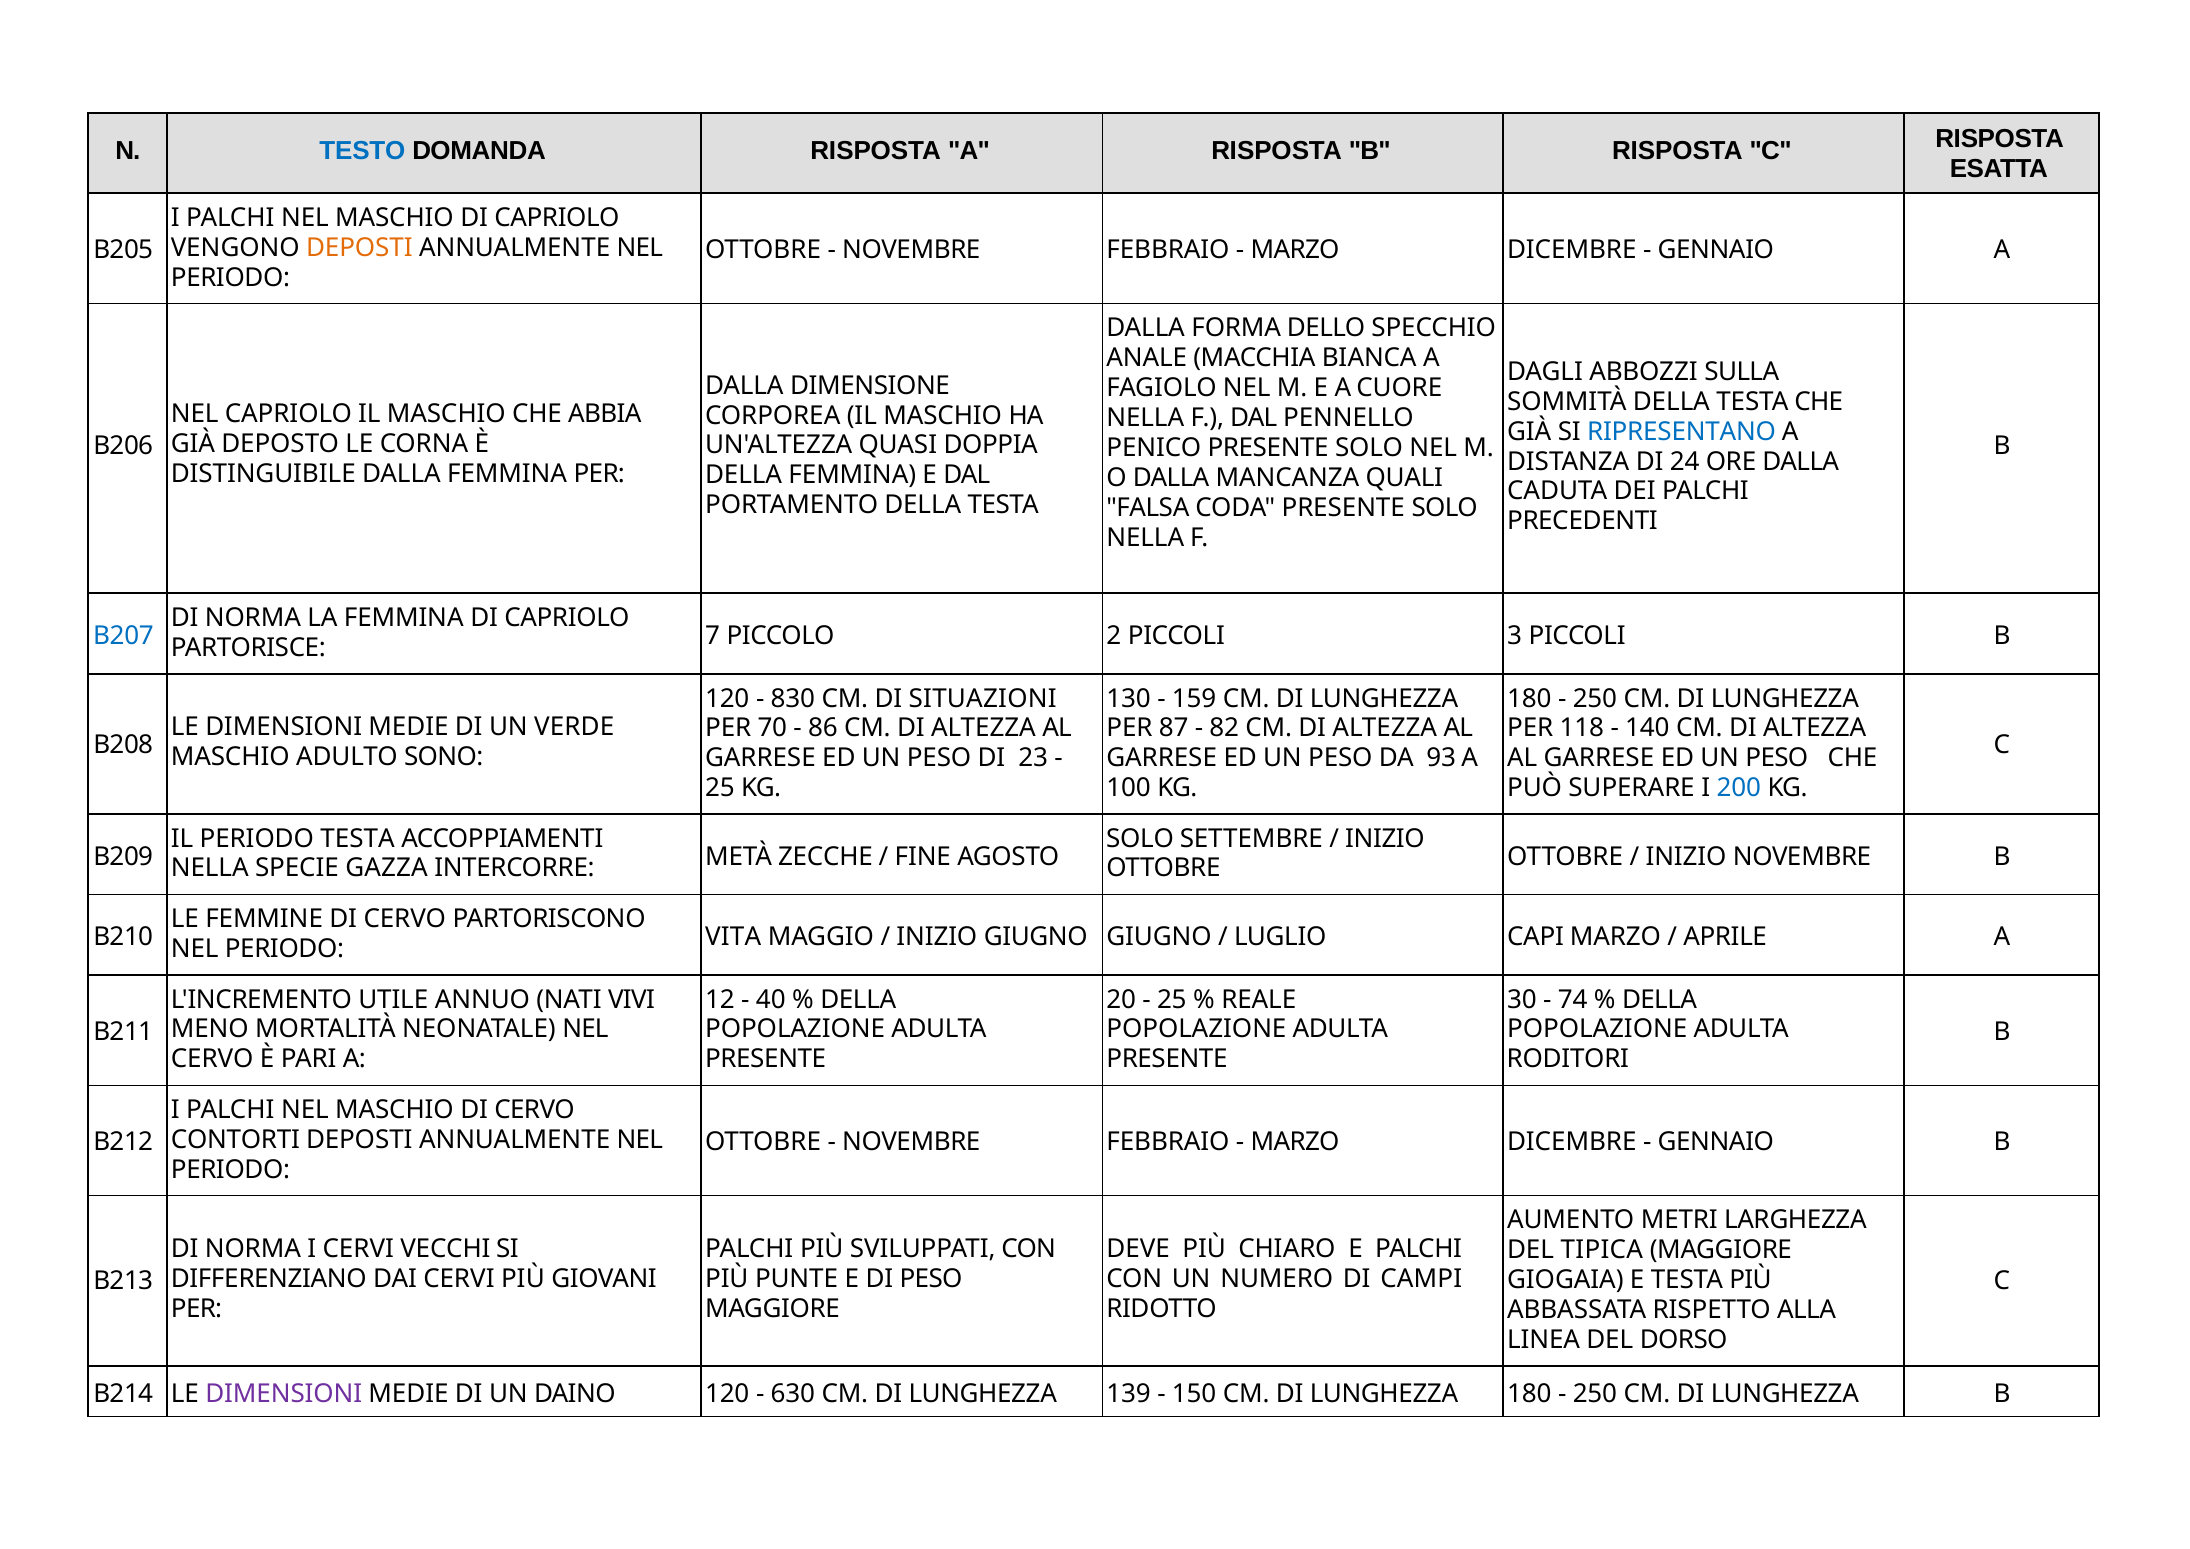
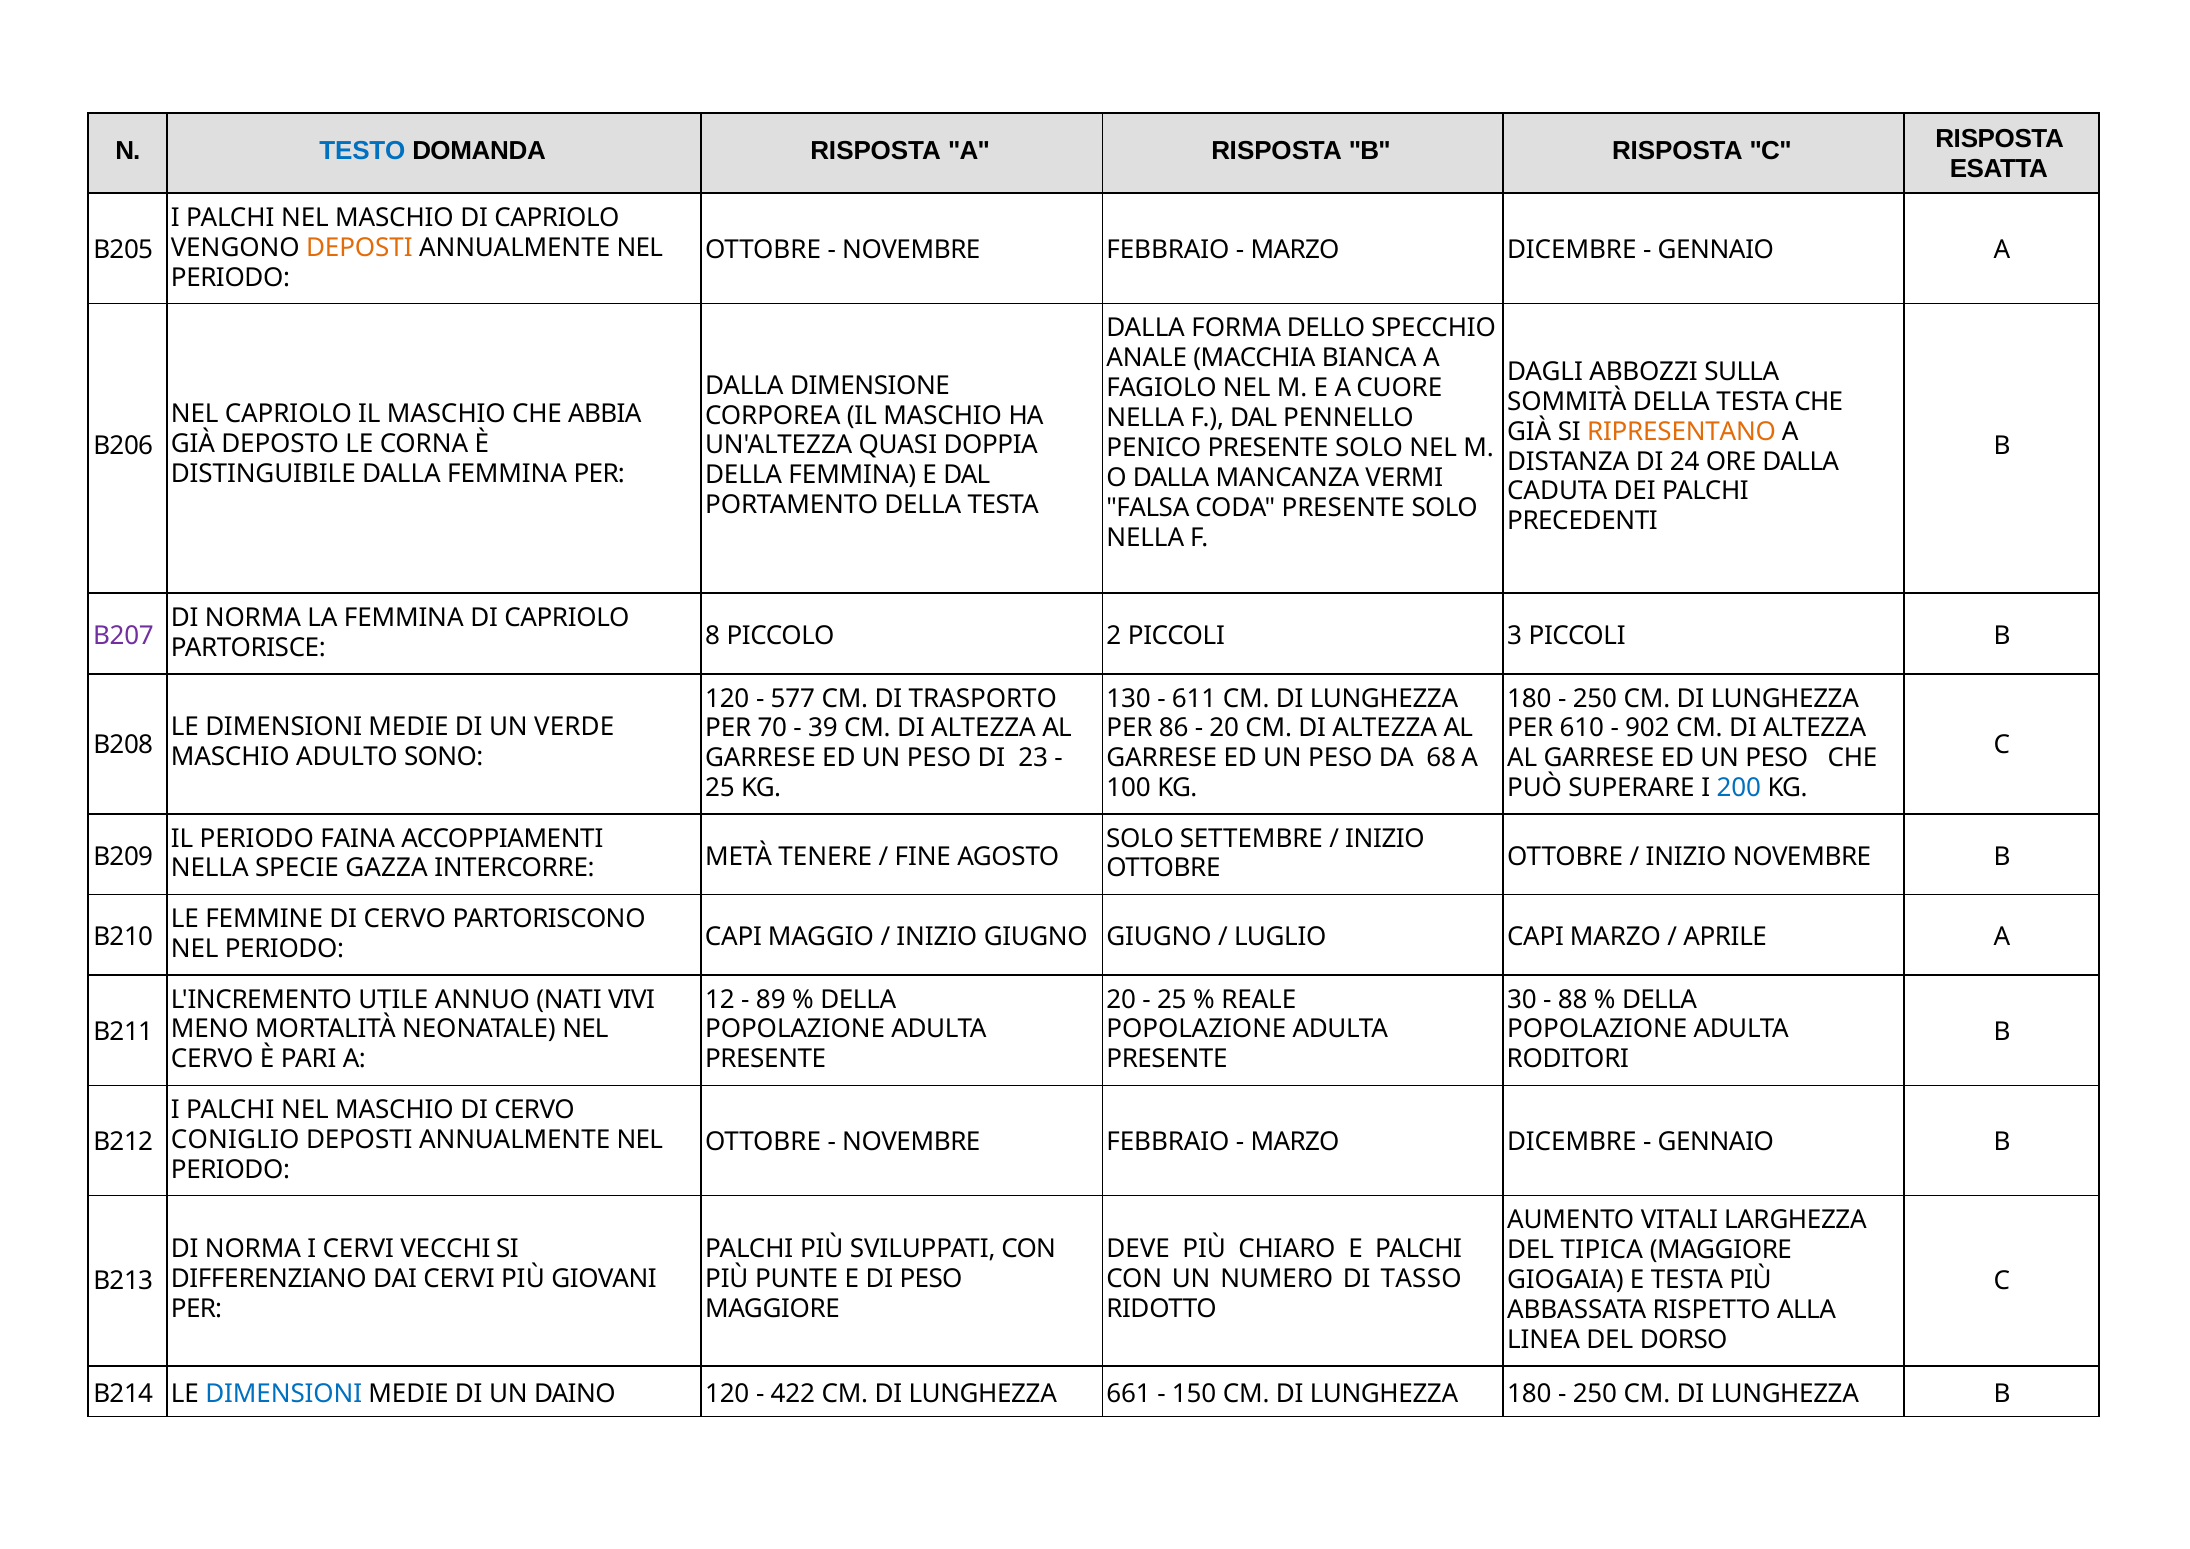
RIPRESENTANO colour: blue -> orange
QUALI: QUALI -> VERMI
B207 colour: blue -> purple
7: 7 -> 8
830: 830 -> 577
SITUAZIONI: SITUAZIONI -> TRASPORTO
159: 159 -> 611
86: 86 -> 39
87: 87 -> 86
82 at (1224, 728): 82 -> 20
118: 118 -> 610
140: 140 -> 902
93: 93 -> 68
PERIODO TESTA: TESTA -> FAINA
ZECCHE: ZECCHE -> TENERE
PERIODO VITA: VITA -> CAPI
40: 40 -> 89
74: 74 -> 88
CONTORTI: CONTORTI -> CONIGLIO
METRI: METRI -> VITALI
CAMPI: CAMPI -> TASSO
DIMENSIONI at (284, 1394) colour: purple -> blue
630: 630 -> 422
139: 139 -> 661
